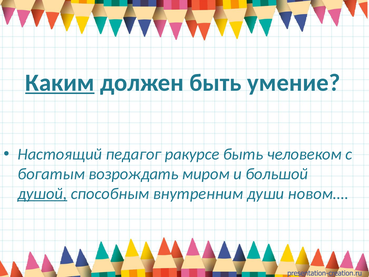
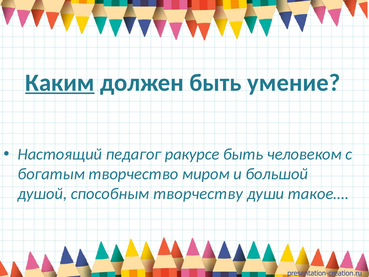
возрождать: возрождать -> творчество
душой underline: present -> none
внутренним: внутренним -> творчеству
новом…: новом… -> такое…
